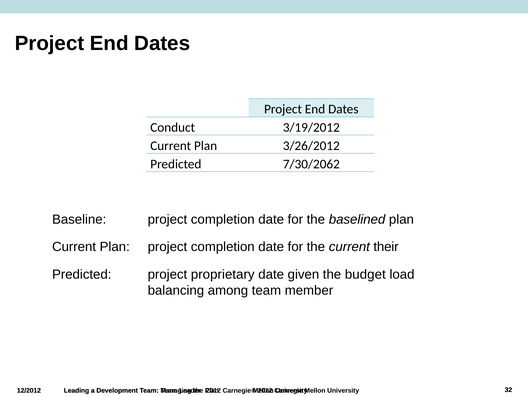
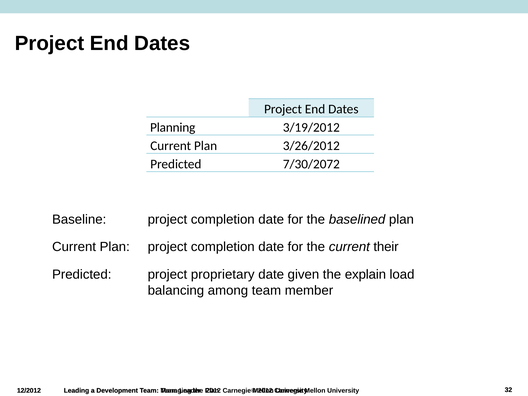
Conduct: Conduct -> Planning
7/30/2062: 7/30/2062 -> 7/30/2072
budget: budget -> explain
